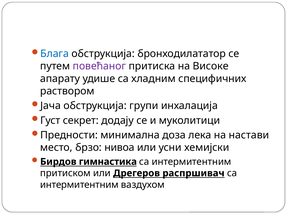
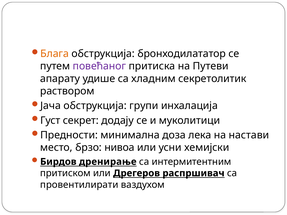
Блага colour: blue -> orange
Високе: Високе -> Путеви
специфичних: специфичних -> секретолитик
гимнастика: гимнастика -> дренирање
интермитентним at (79, 185): интермитентним -> провентилирати
